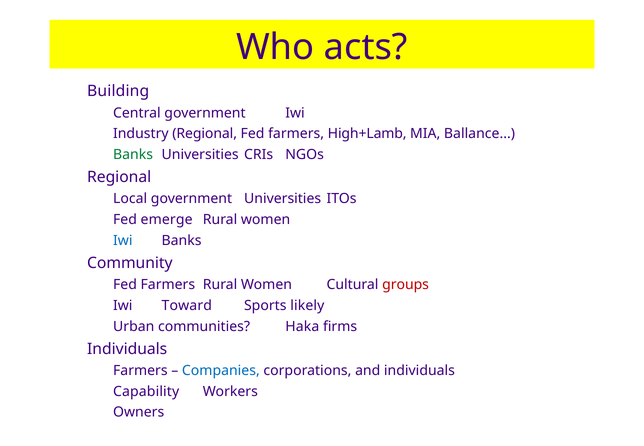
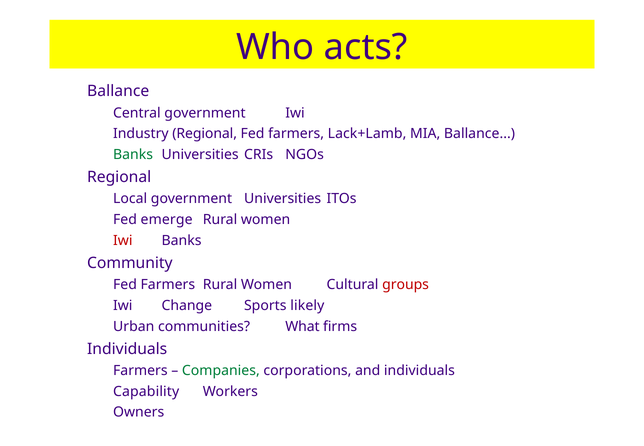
Building at (118, 91): Building -> Ballance
High+Lamb: High+Lamb -> Lack+Lamb
Iwi at (123, 240) colour: blue -> red
Toward: Toward -> Change
Haka: Haka -> What
Companies colour: blue -> green
